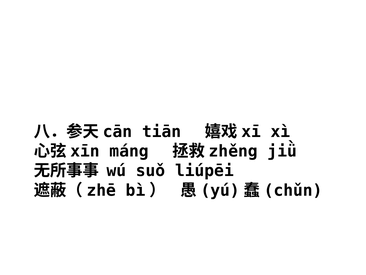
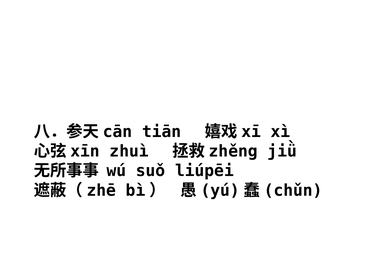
máng: máng -> zhuì
